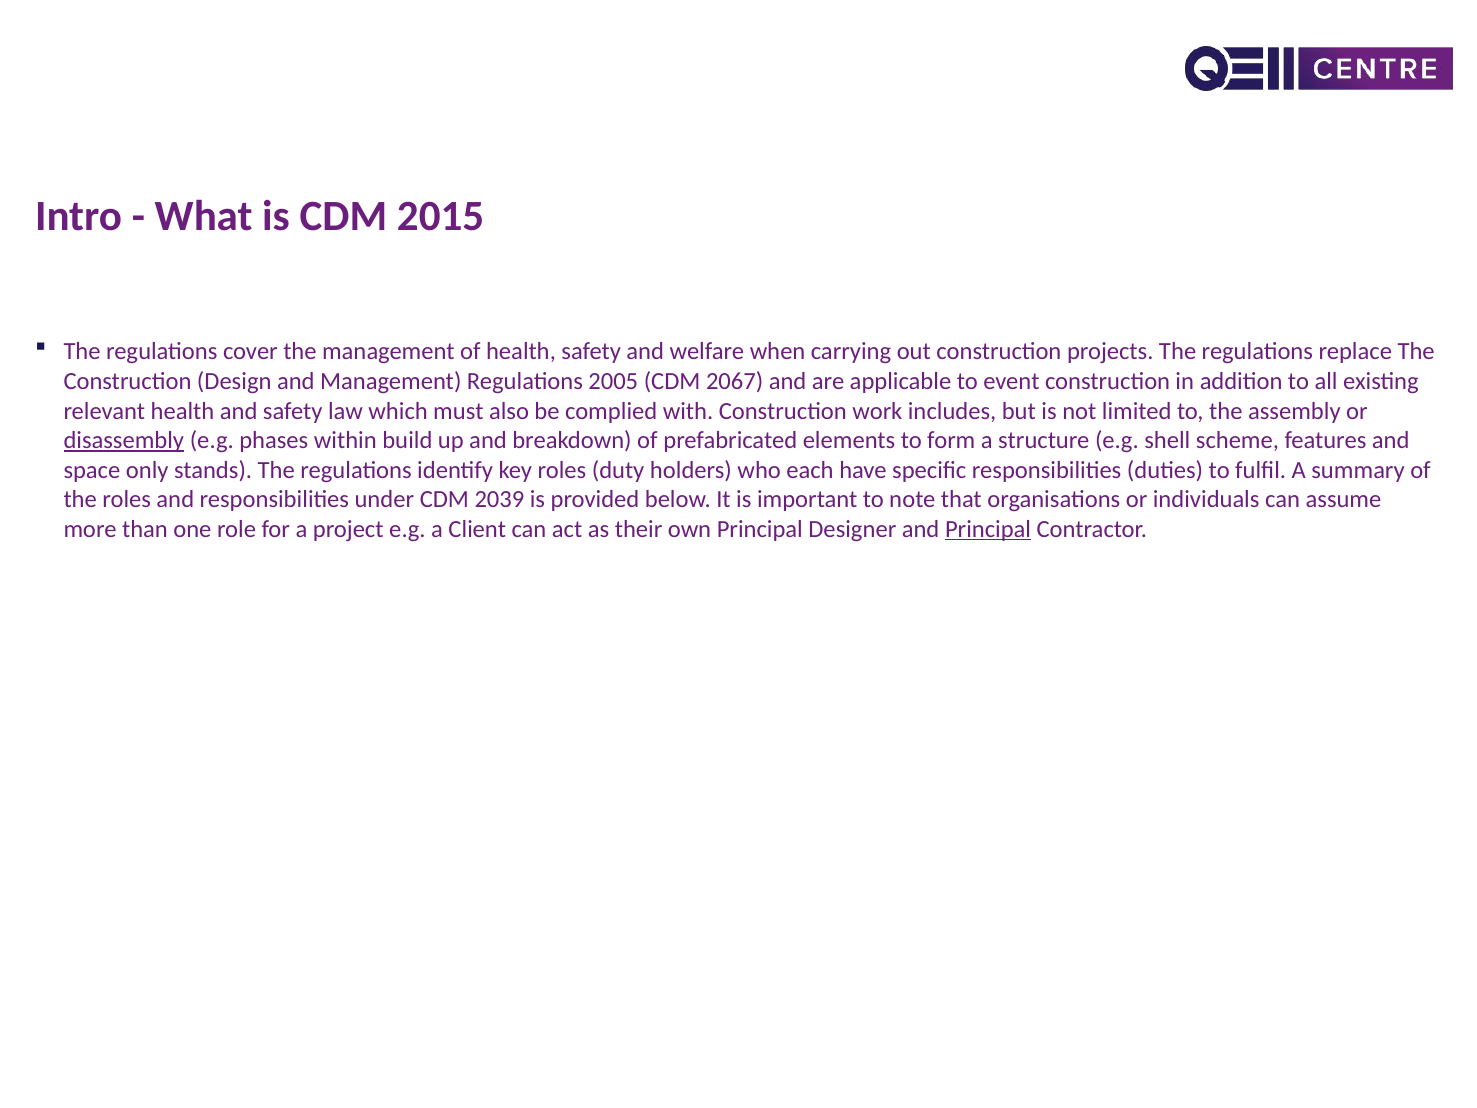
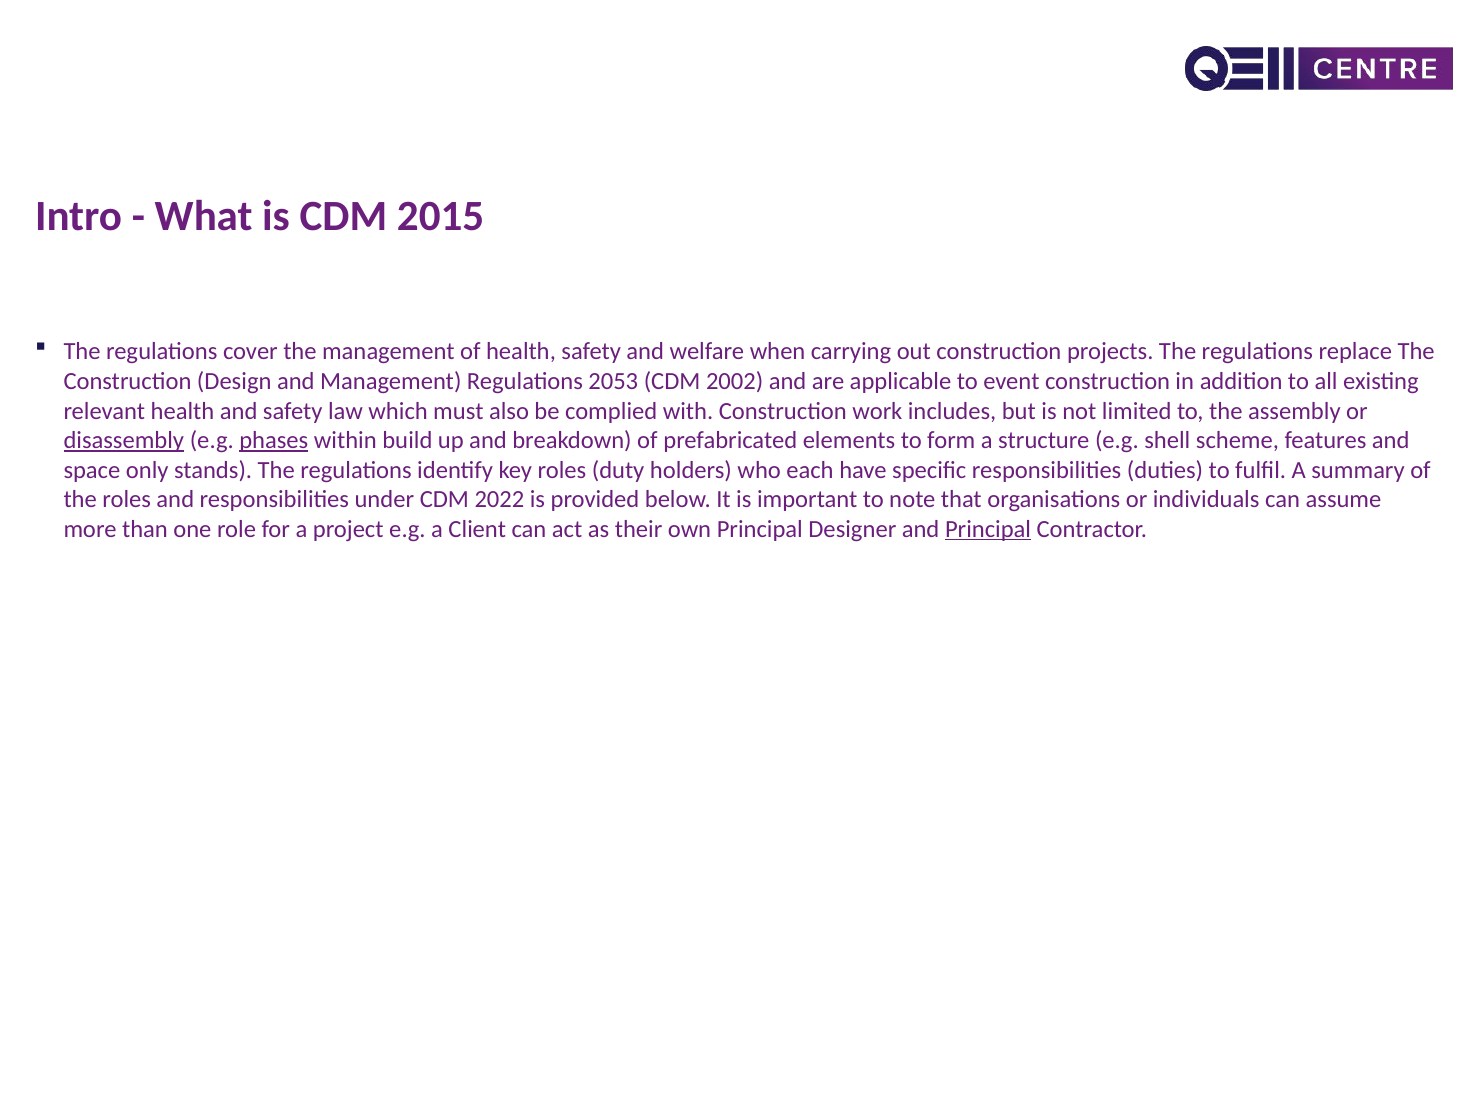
2005: 2005 -> 2053
2067: 2067 -> 2002
phases underline: none -> present
2039: 2039 -> 2022
